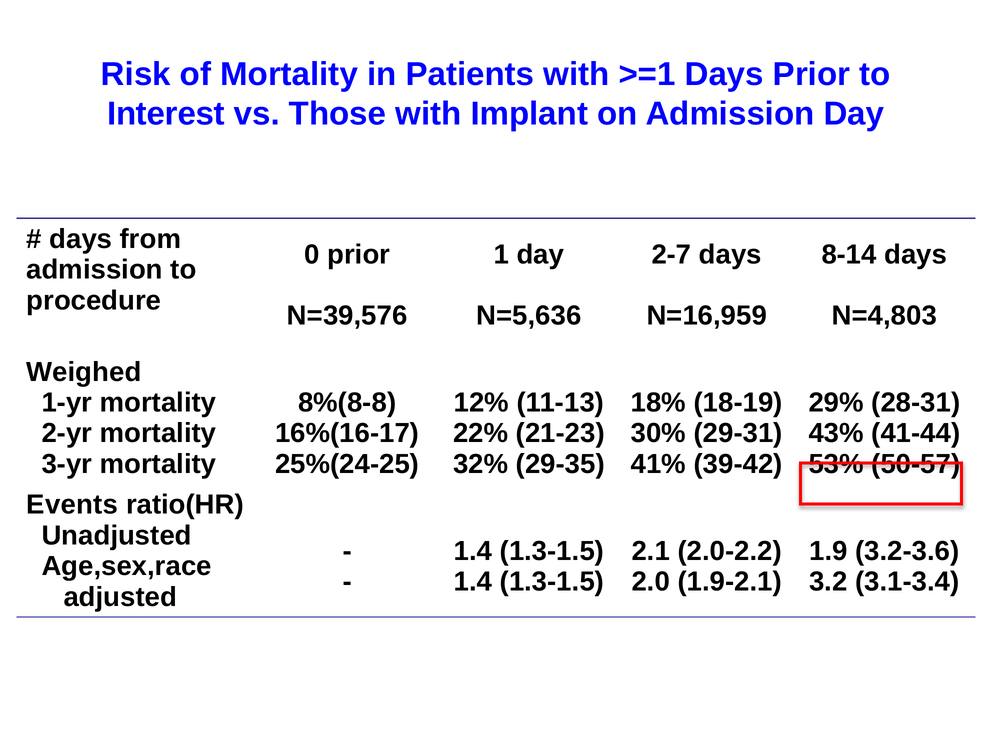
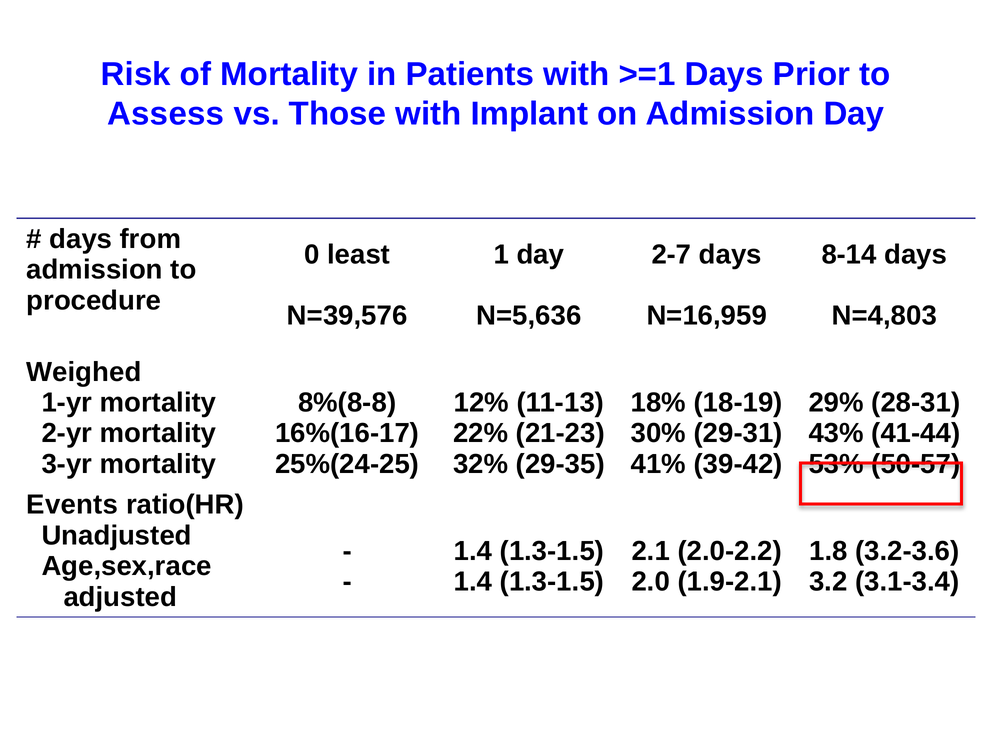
Interest: Interest -> Assess
0 prior: prior -> least
1.9: 1.9 -> 1.8
